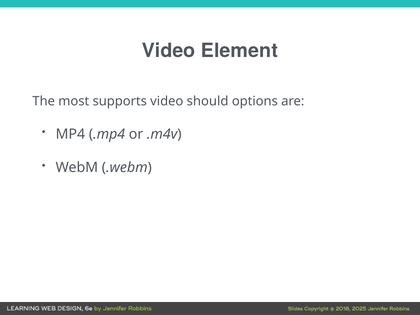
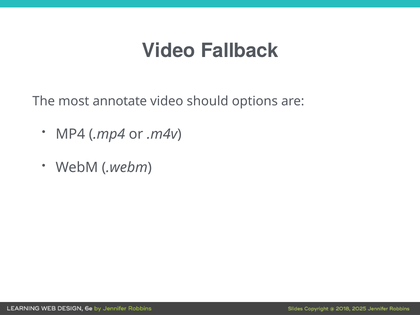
Element: Element -> Fallback
supports: supports -> annotate
